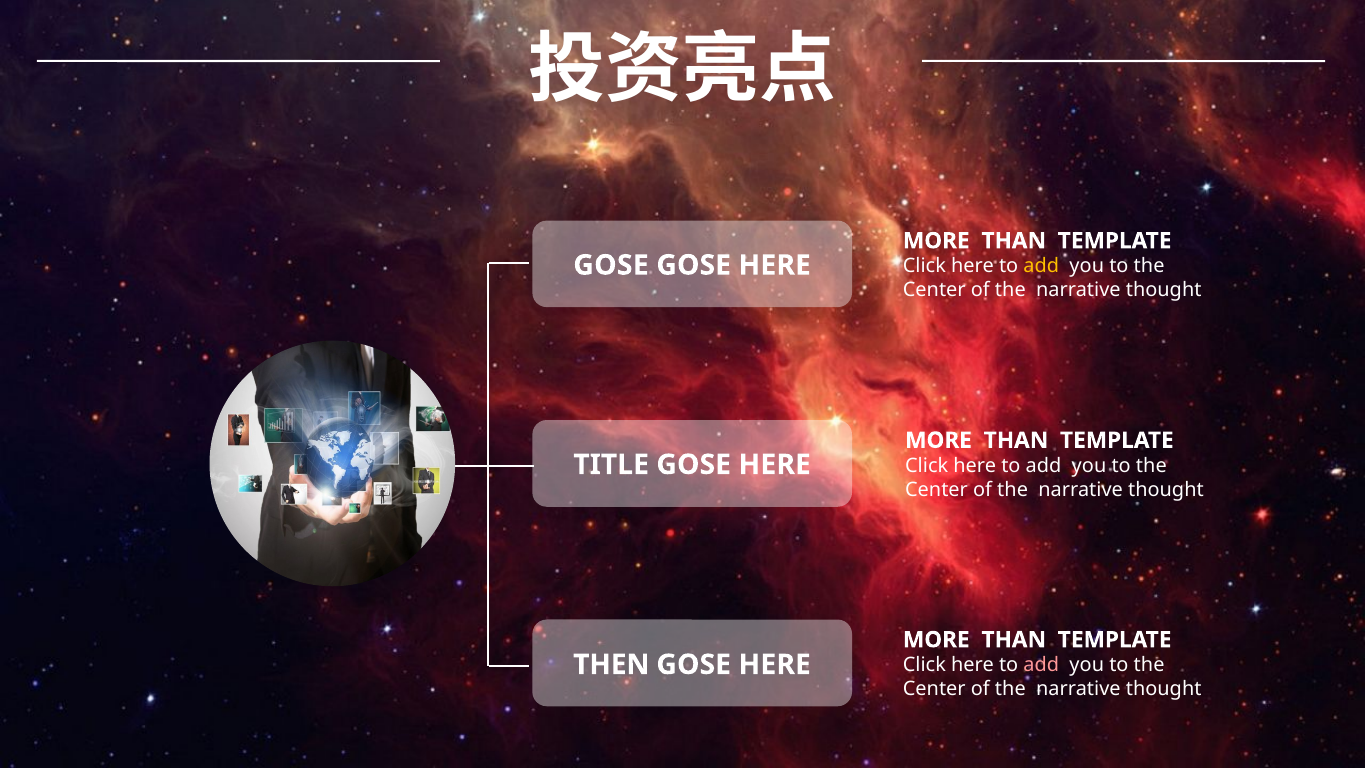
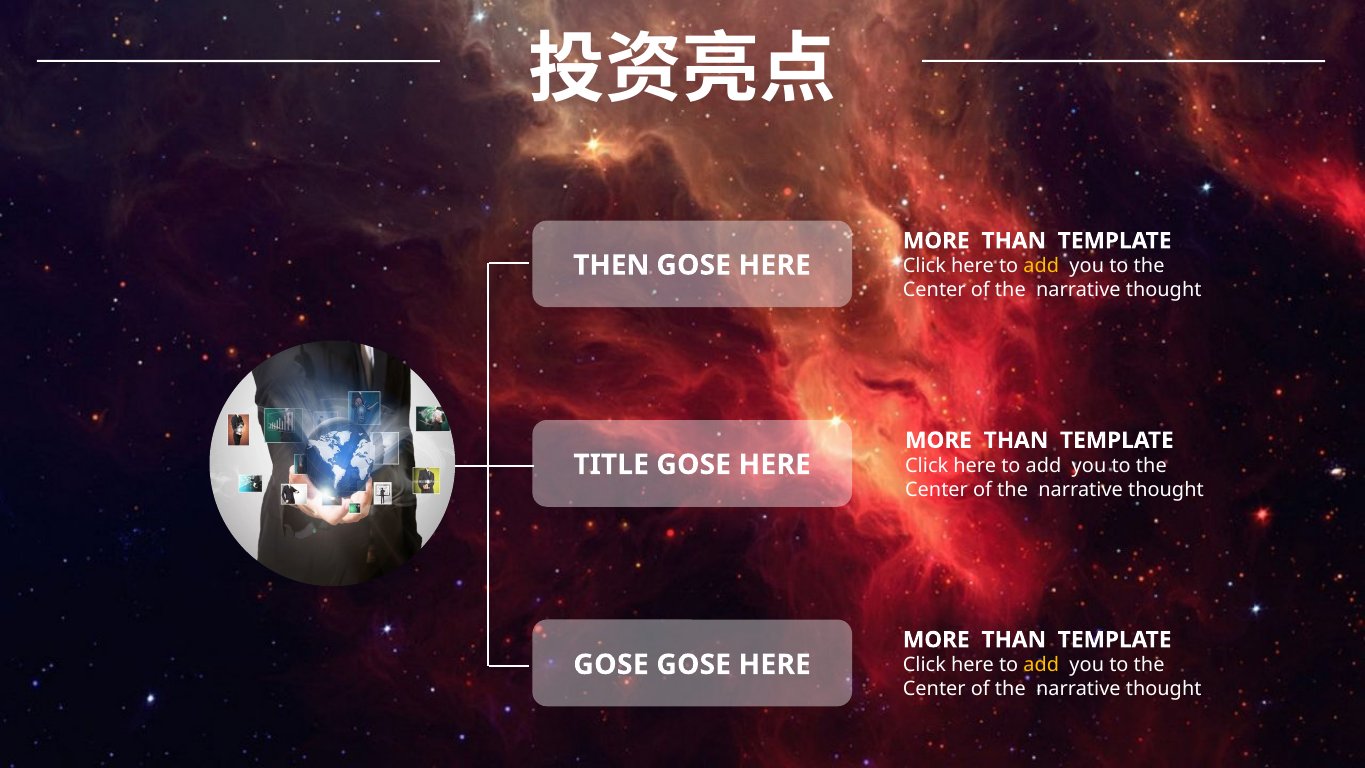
GOSE at (611, 265): GOSE -> THEN
add at (1041, 665) colour: pink -> yellow
THEN at (611, 664): THEN -> GOSE
